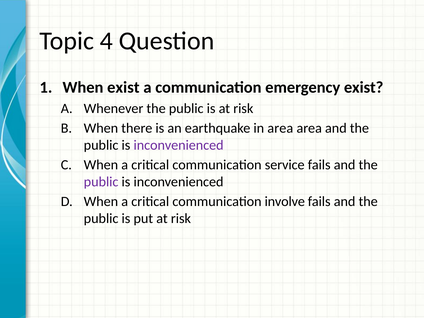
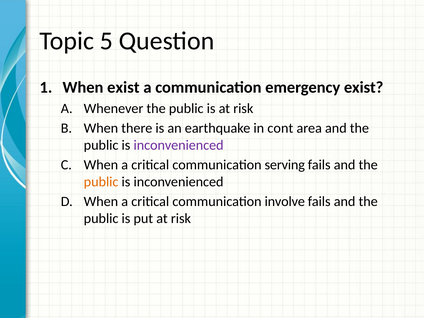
4: 4 -> 5
in area: area -> cont
service: service -> serving
public at (101, 182) colour: purple -> orange
